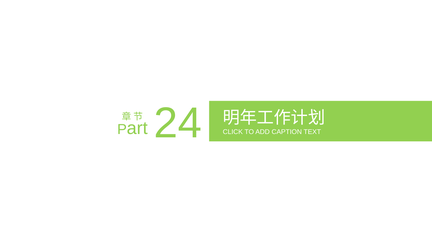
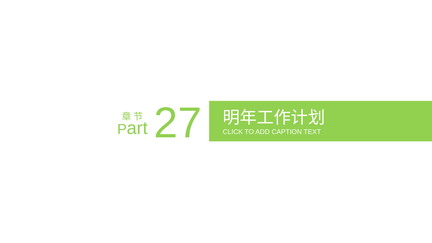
24: 24 -> 27
